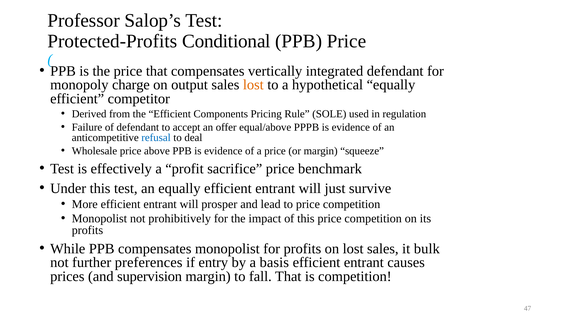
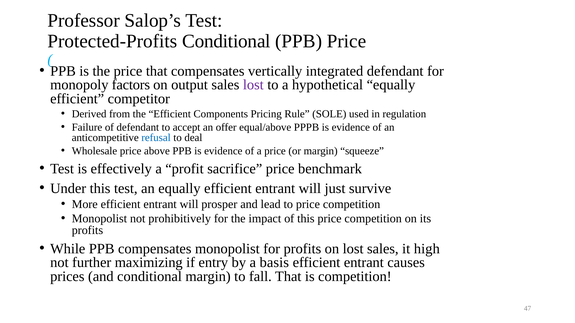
charge: charge -> factors
lost at (253, 85) colour: orange -> purple
bulk: bulk -> high
preferences: preferences -> maximizing
and supervision: supervision -> conditional
